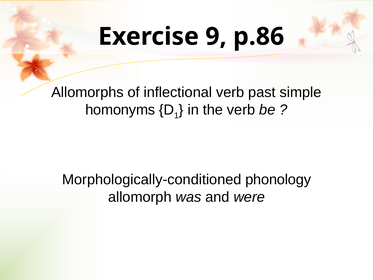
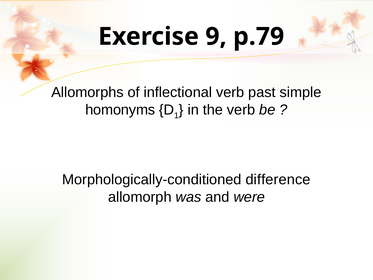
p.86: p.86 -> p.79
phonology: phonology -> difference
